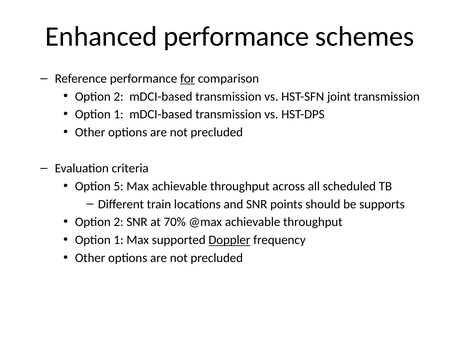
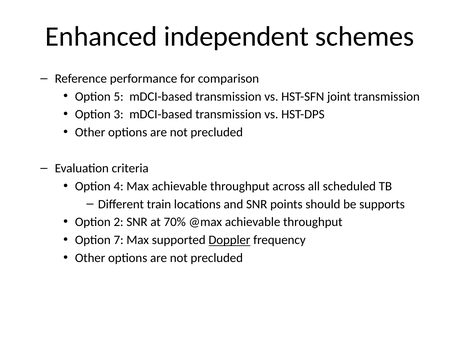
Enhanced performance: performance -> independent
for underline: present -> none
2 at (119, 96): 2 -> 5
1 at (119, 114): 1 -> 3
5: 5 -> 4
1 at (119, 240): 1 -> 7
